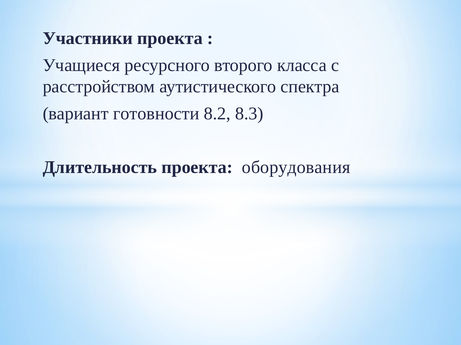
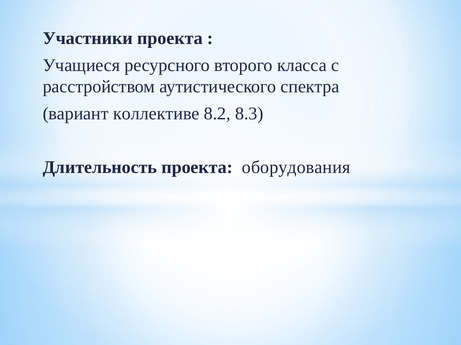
готовности: готовности -> коллективе
